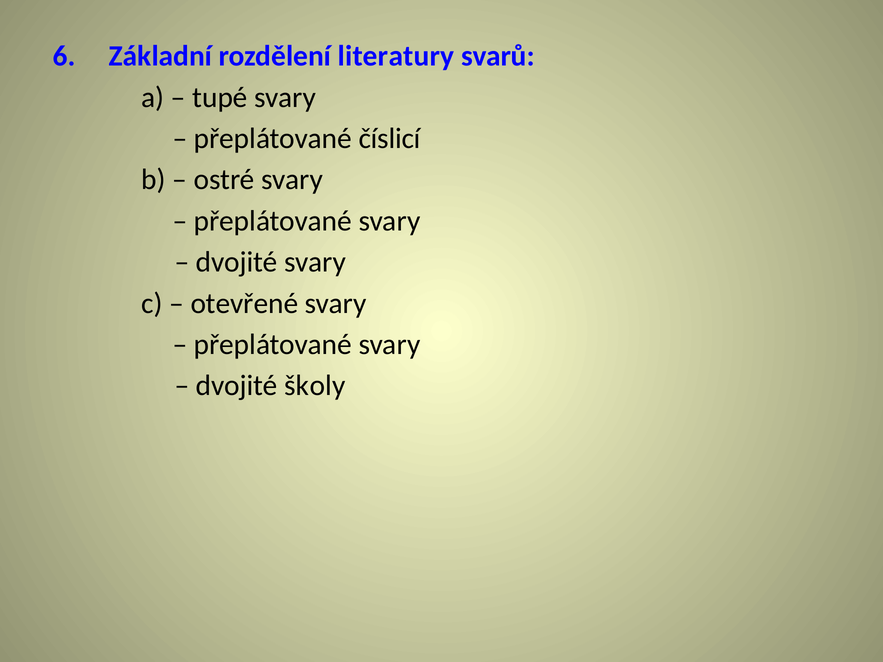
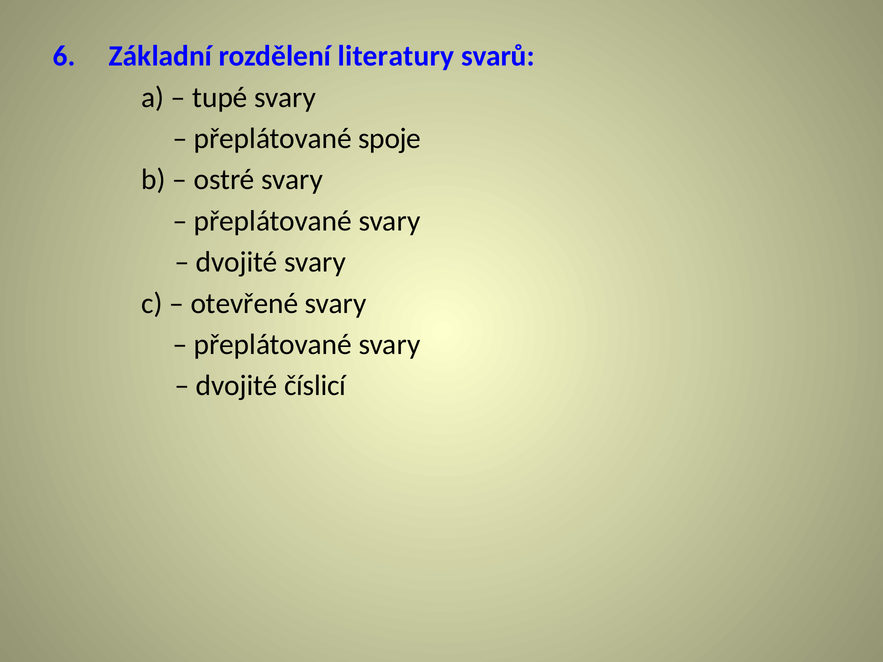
číslicí: číslicí -> spoje
školy: školy -> číslicí
